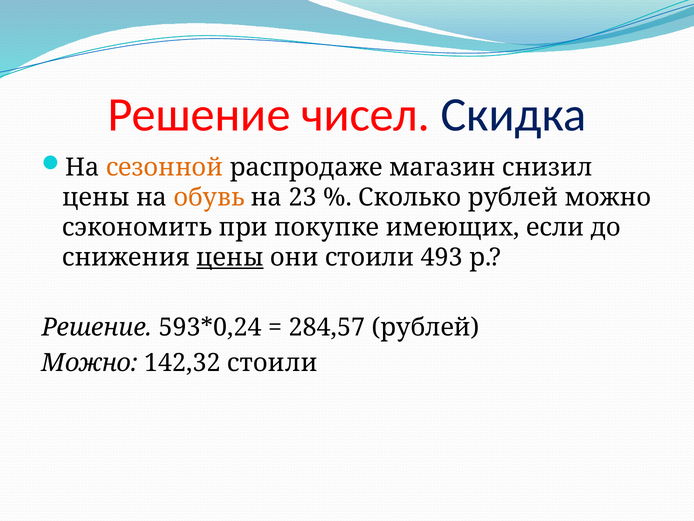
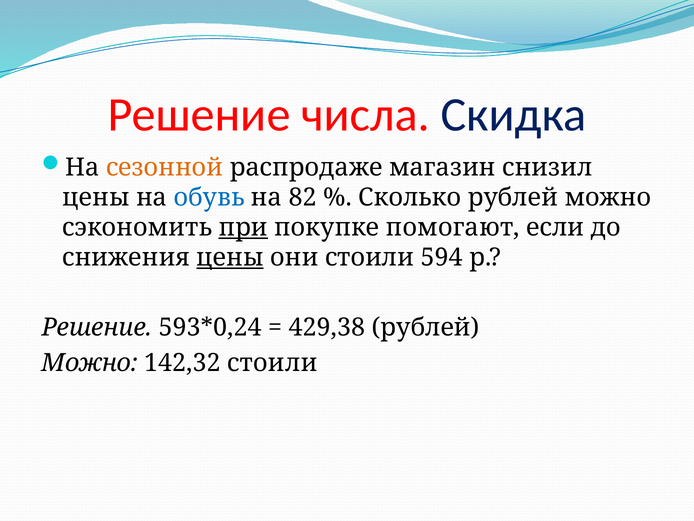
чисел: чисел -> числа
обувь colour: orange -> blue
23: 23 -> 82
при underline: none -> present
имеющих: имеющих -> помогают
493: 493 -> 594
284,57: 284,57 -> 429,38
